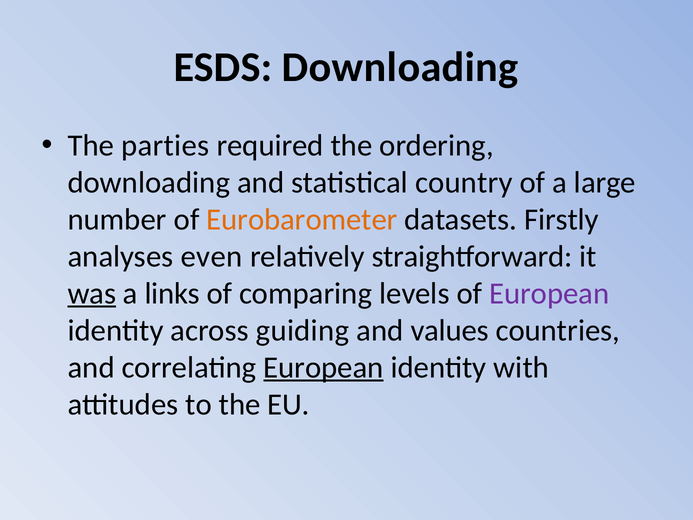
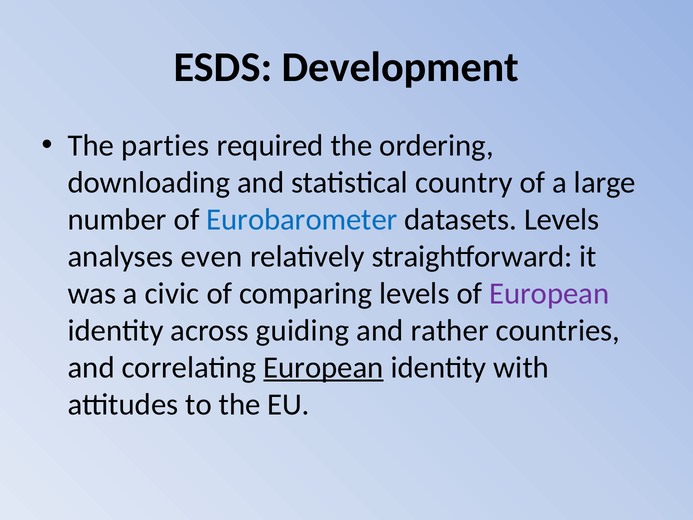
ESDS Downloading: Downloading -> Development
Eurobarometer colour: orange -> blue
datasets Firstly: Firstly -> Levels
was underline: present -> none
links: links -> civic
values: values -> rather
